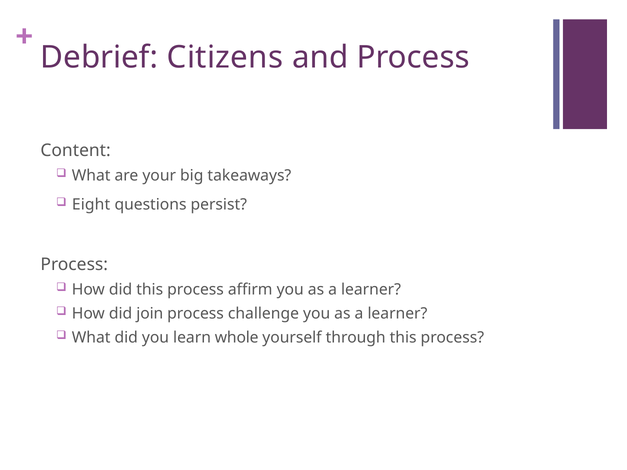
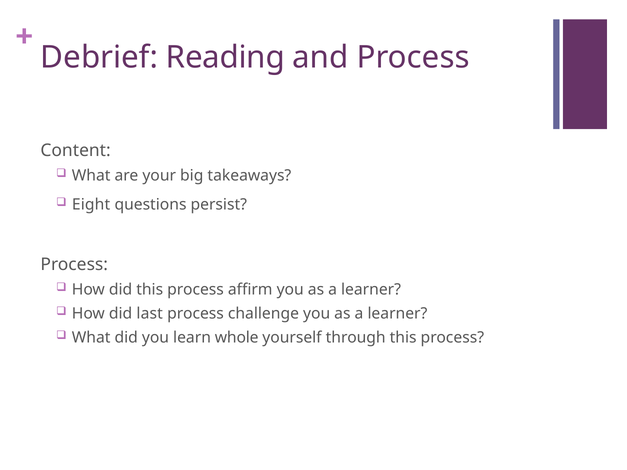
Citizens: Citizens -> Reading
join: join -> last
